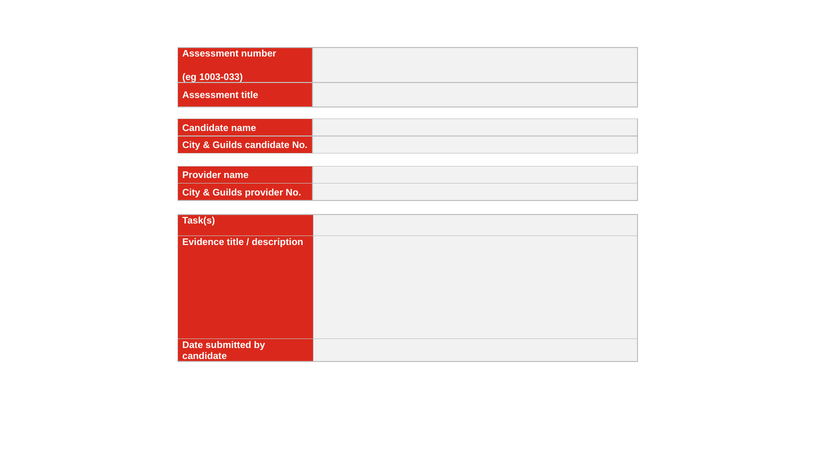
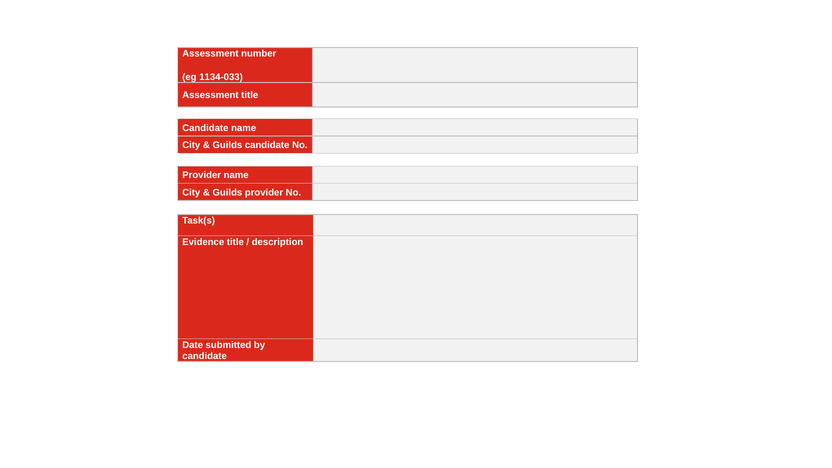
1003-033: 1003-033 -> 1134-033
